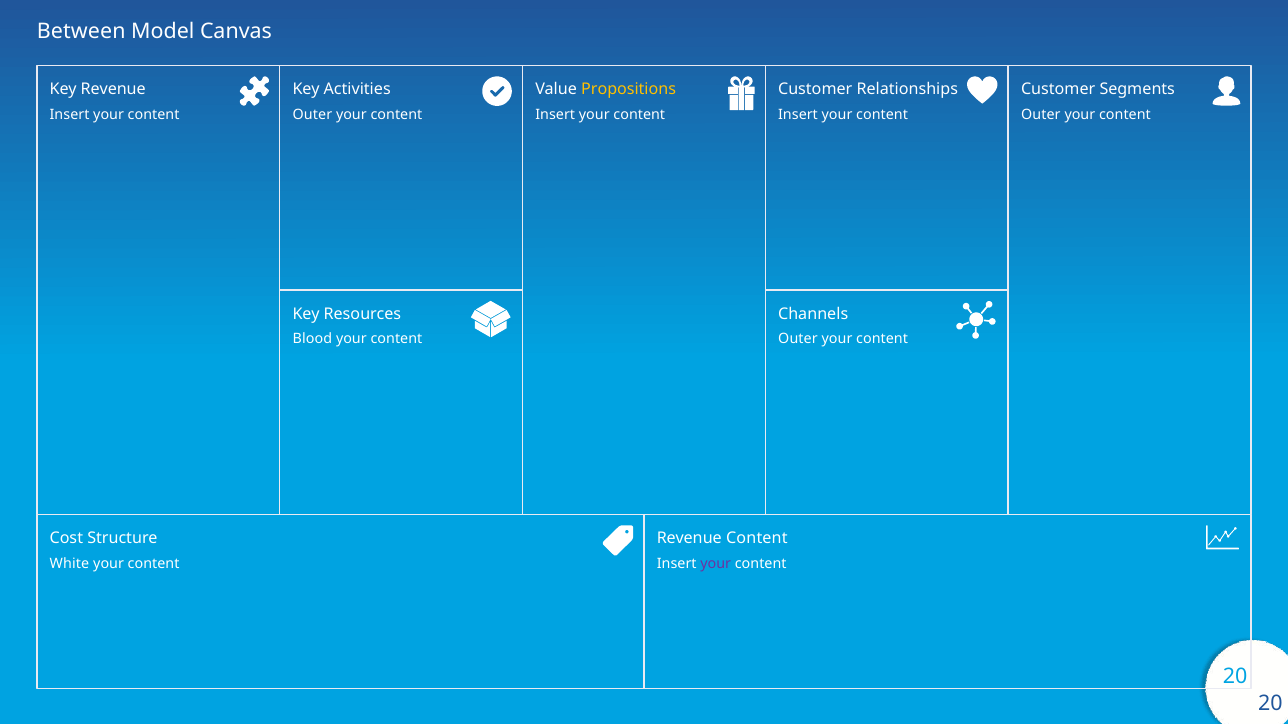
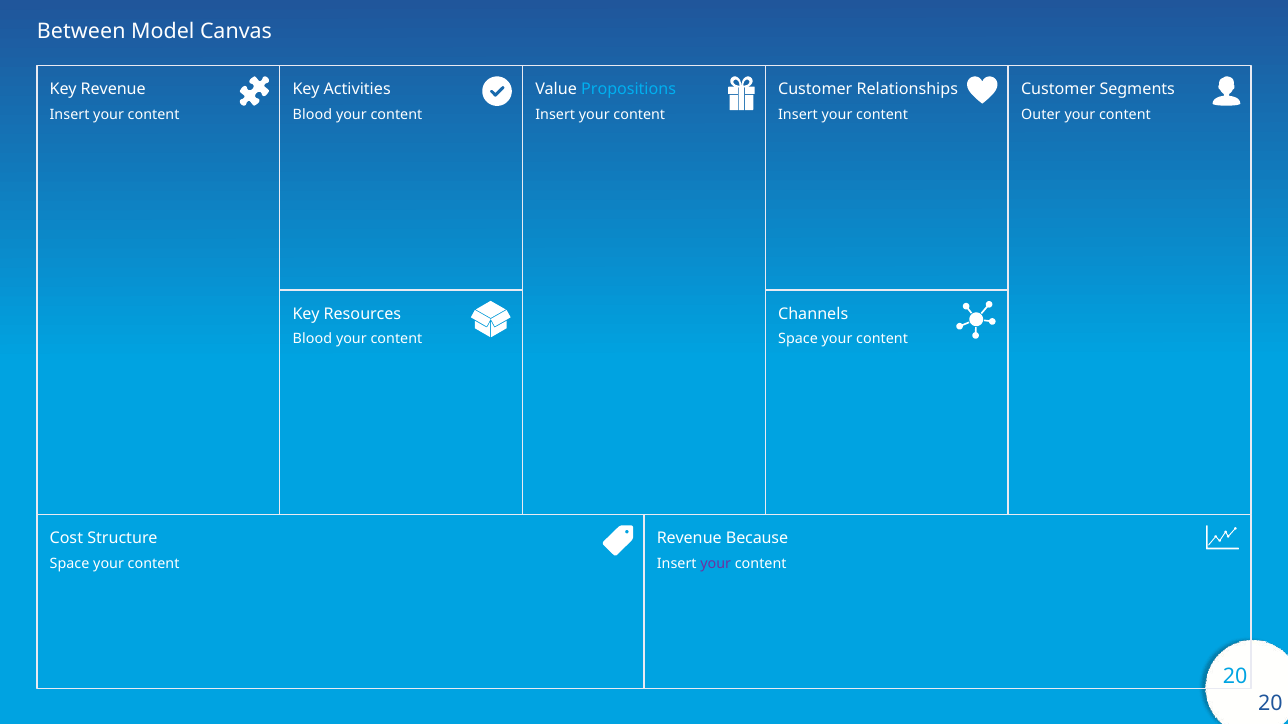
Propositions colour: yellow -> light blue
Outer at (312, 115): Outer -> Blood
Outer at (798, 339): Outer -> Space
Revenue Content: Content -> Because
White at (70, 564): White -> Space
